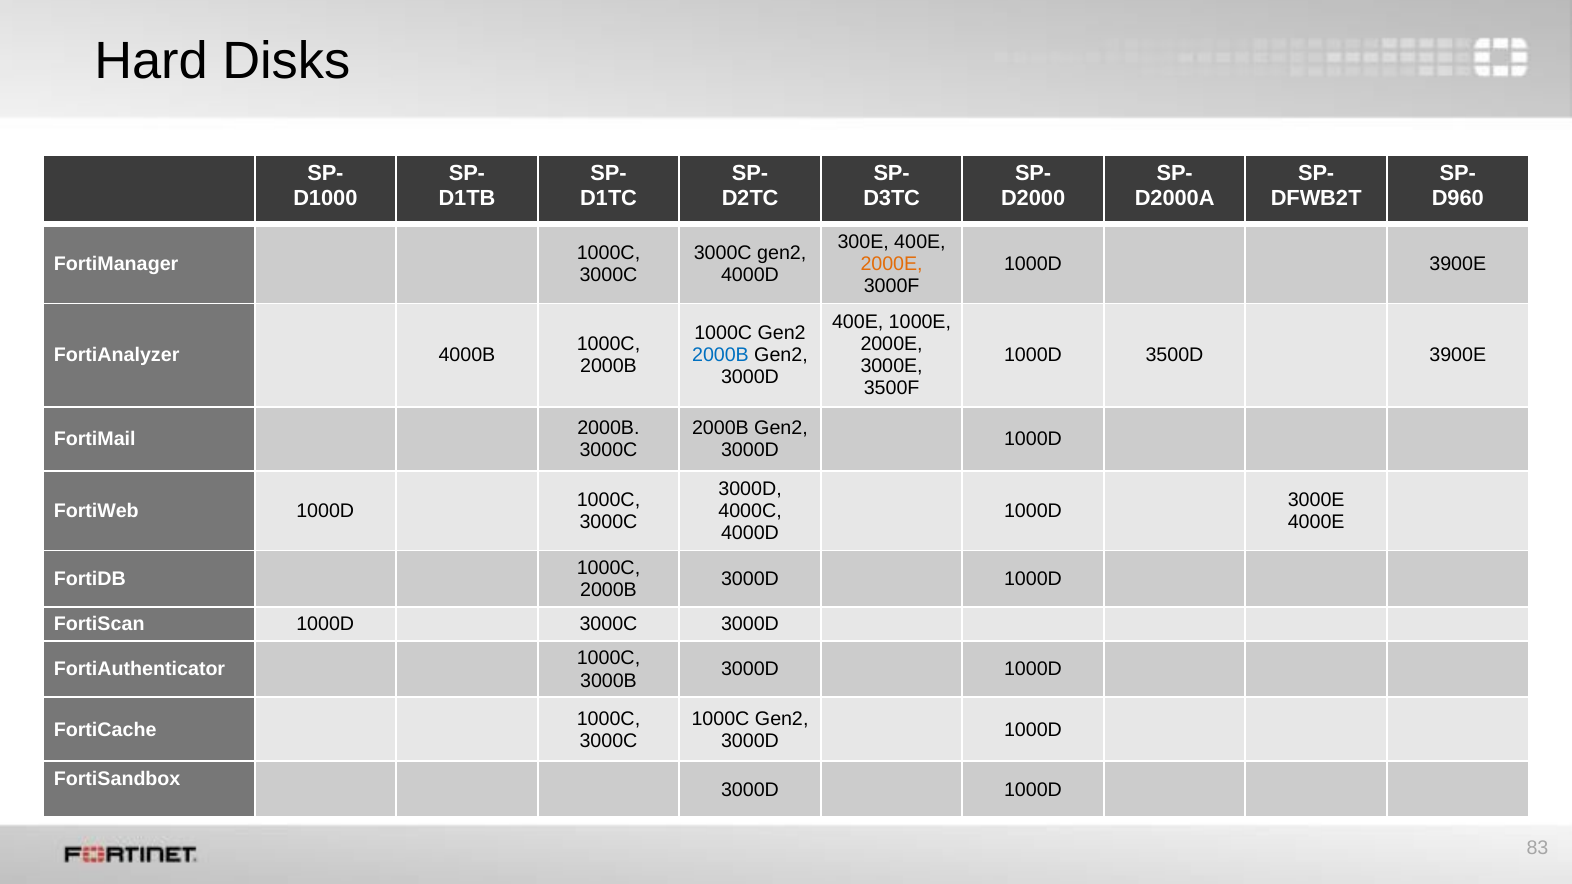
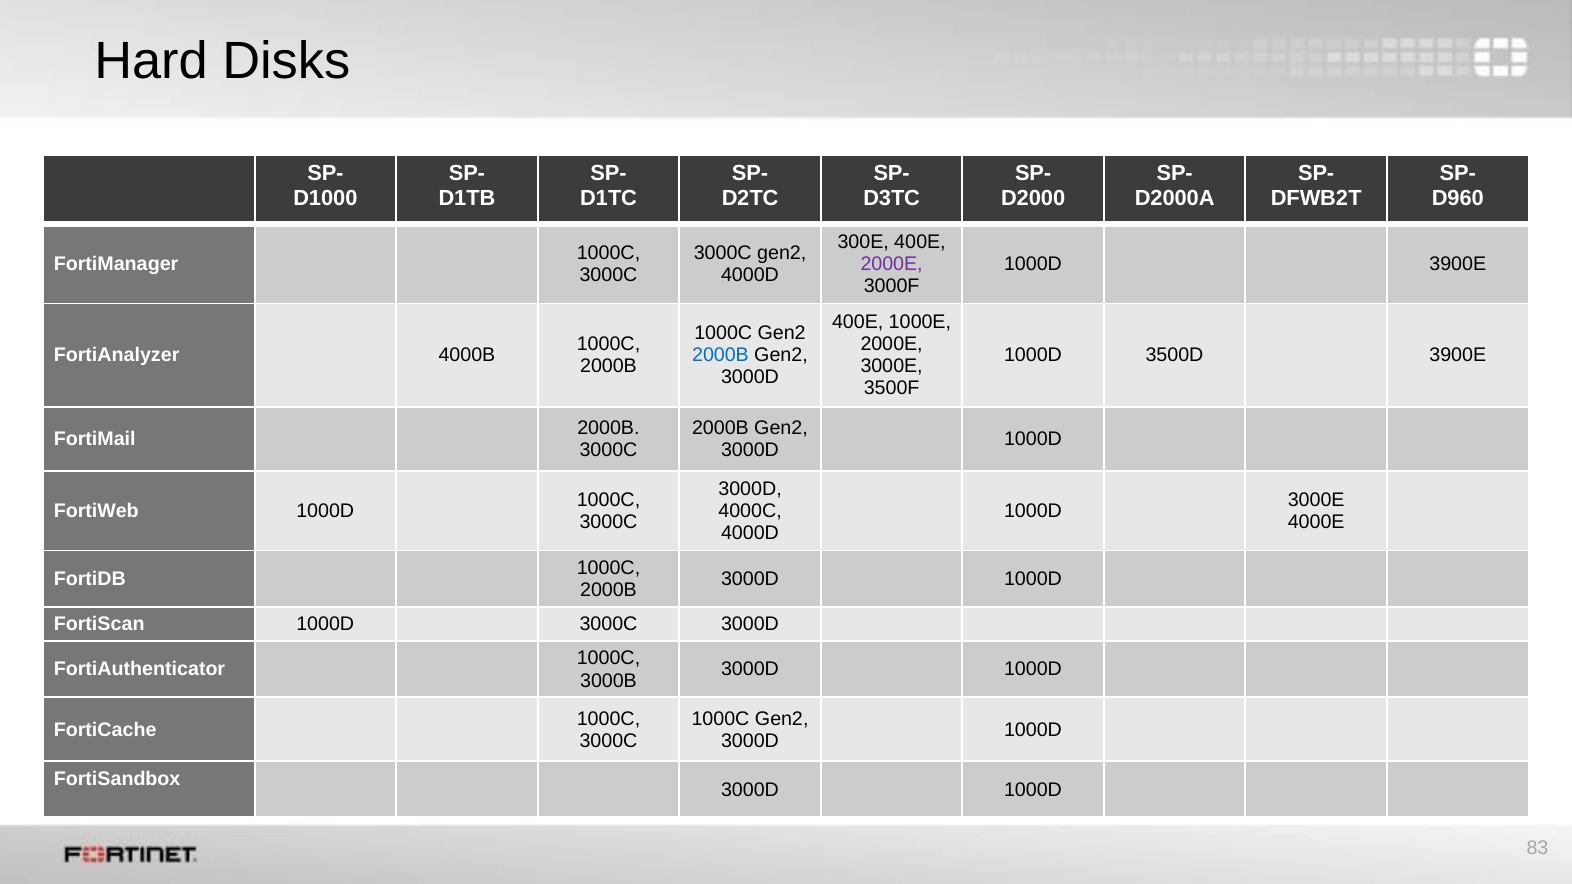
2000E at (892, 264) colour: orange -> purple
